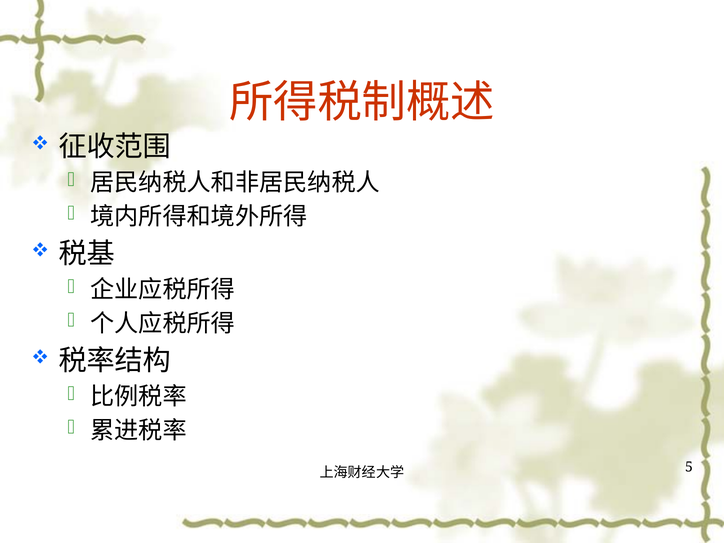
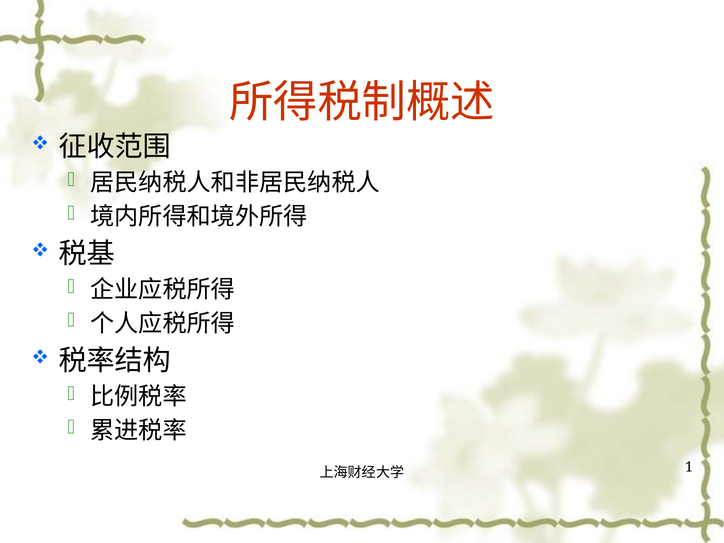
5: 5 -> 1
